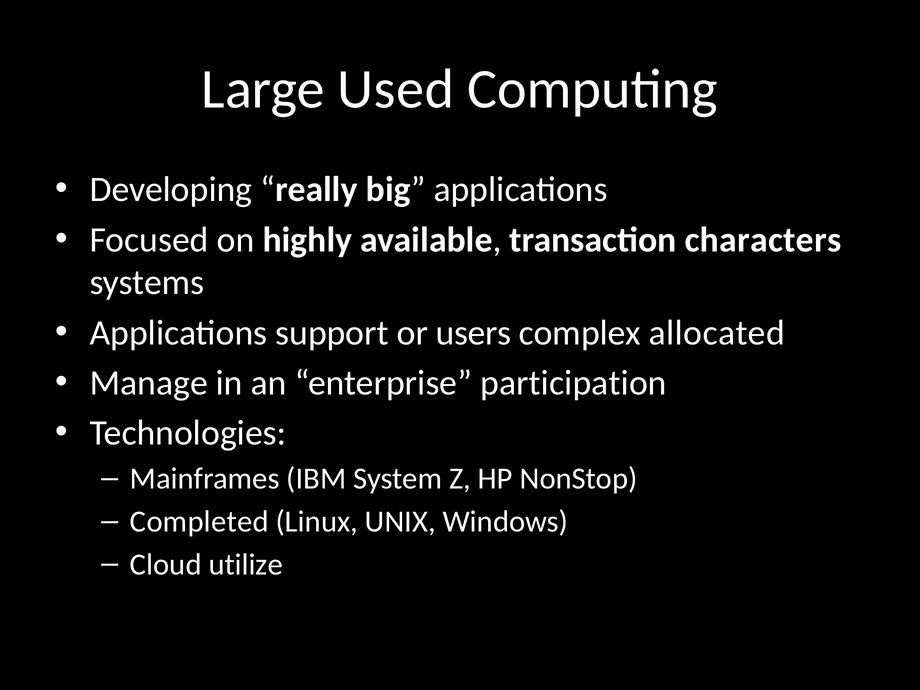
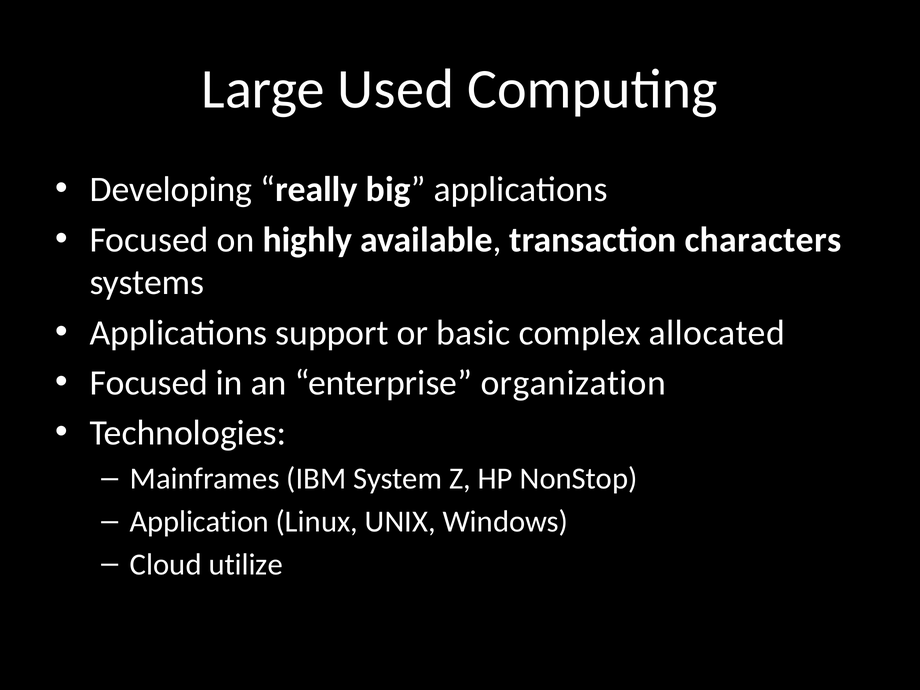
users: users -> basic
Manage at (149, 383): Manage -> Focused
participation: participation -> organization
Completed: Completed -> Application
